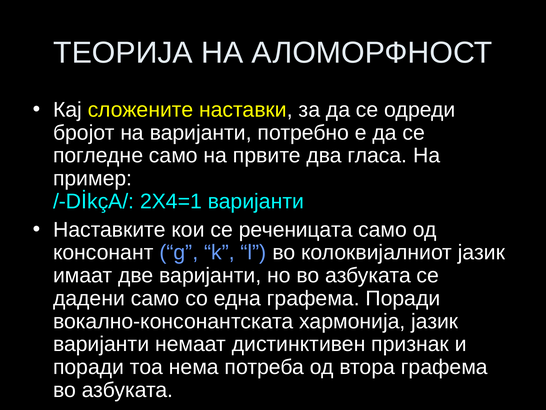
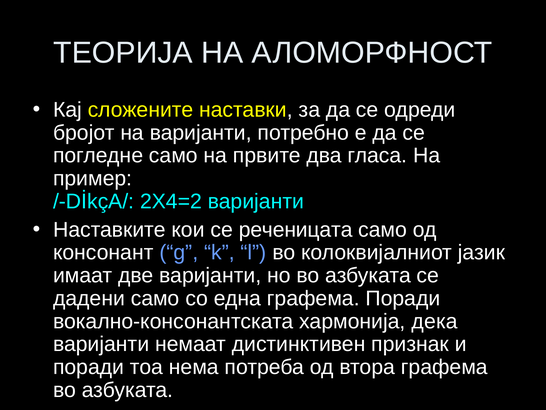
2X4=1: 2X4=1 -> 2X4=2
хармонија јазик: јазик -> дека
